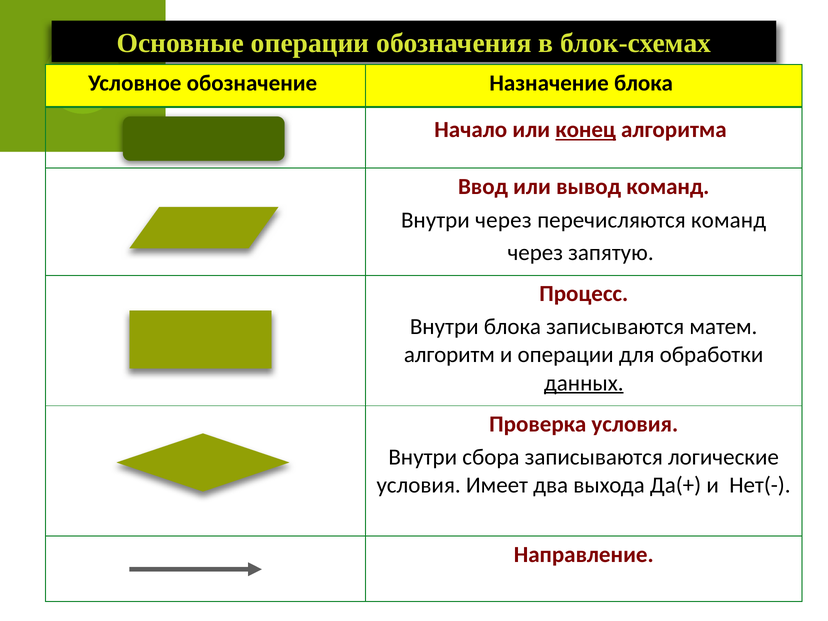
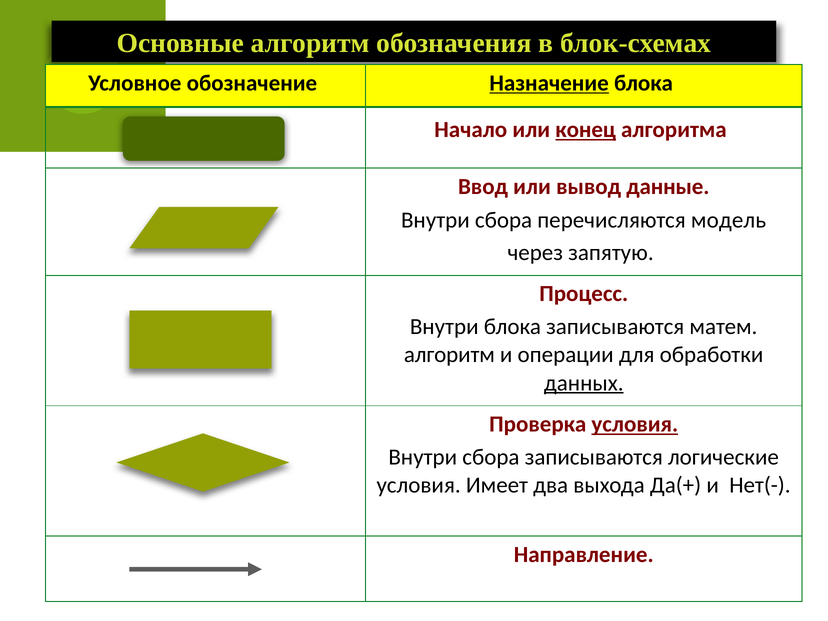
Основные операции: операции -> алгоритм
Назначение underline: none -> present
вывод команд: команд -> данные
через at (503, 220): через -> сбора
перечисляются команд: команд -> модель
условия at (635, 424) underline: none -> present
